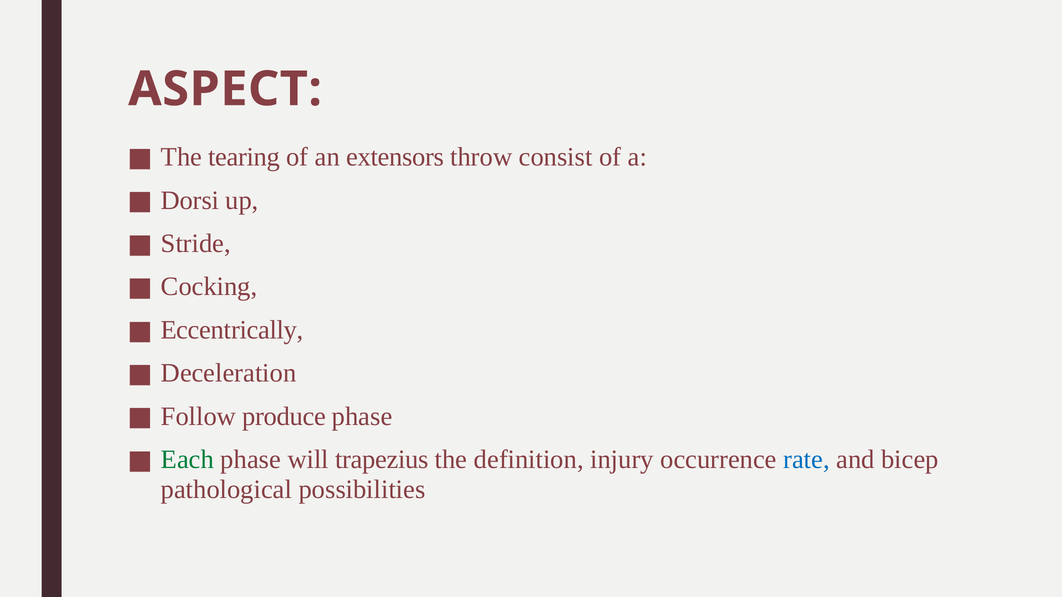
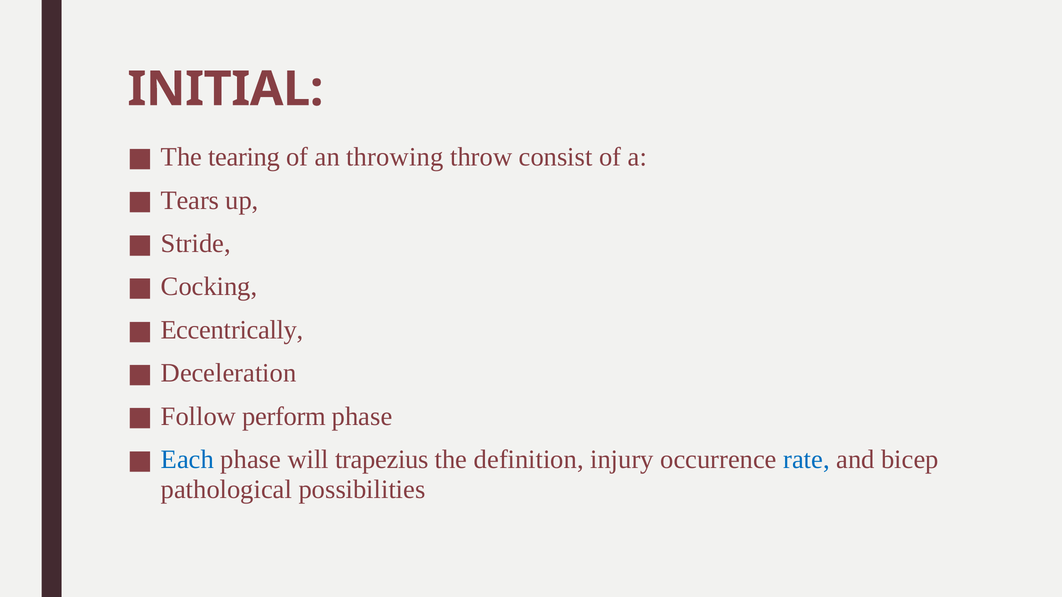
ASPECT: ASPECT -> INITIAL
extensors: extensors -> throwing
Dorsi: Dorsi -> Tears
produce: produce -> perform
Each colour: green -> blue
